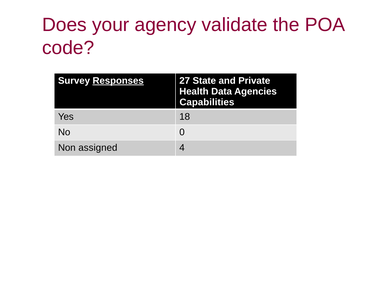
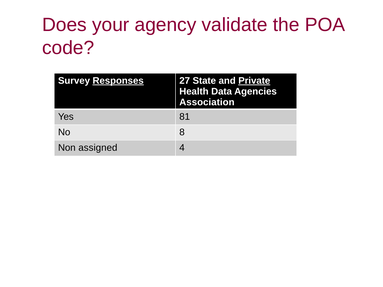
Private underline: none -> present
Capabilities: Capabilities -> Association
18: 18 -> 81
0: 0 -> 8
